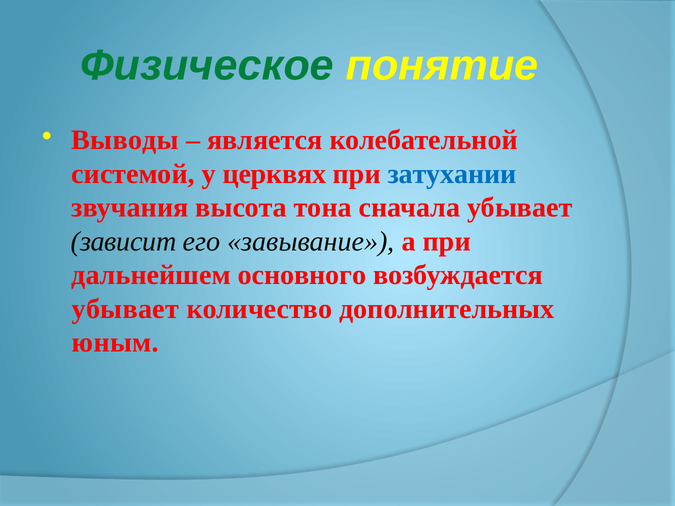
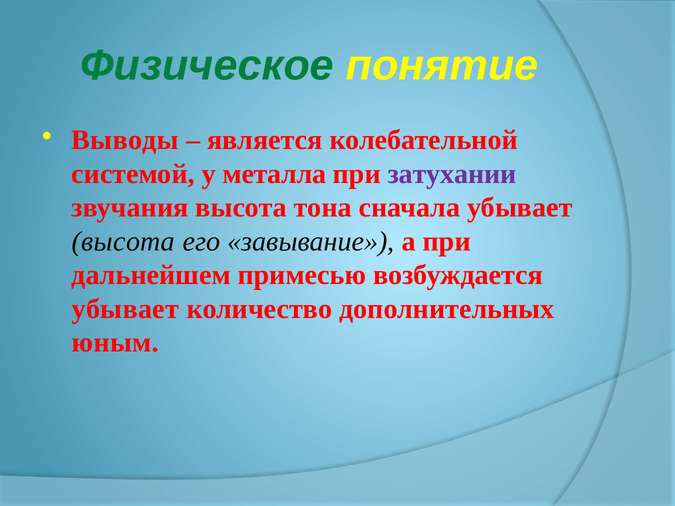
церквях: церквях -> металла
затухании colour: blue -> purple
зависит at (124, 242): зависит -> высота
основного: основного -> примесью
